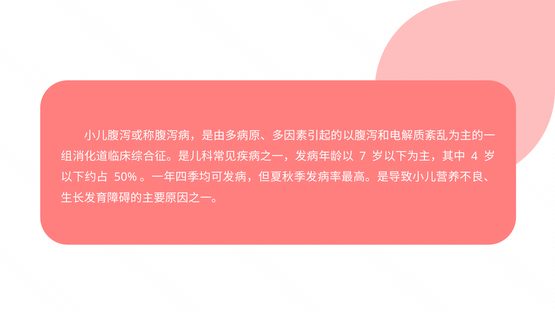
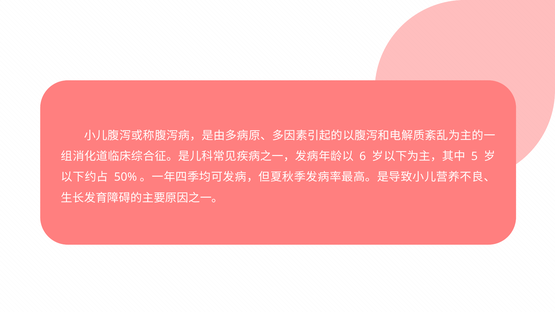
7: 7 -> 6
4: 4 -> 5
